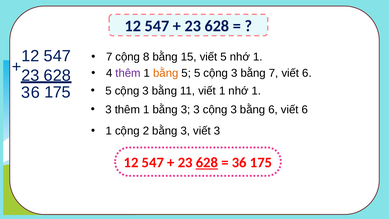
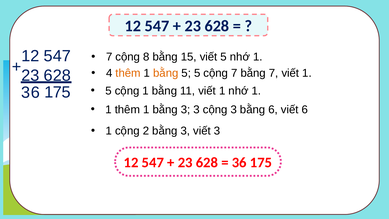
thêm at (128, 73) colour: purple -> orange
5 5 cộng 3: 3 -> 7
7 viết 6: 6 -> 1
3 at (146, 91): 3 -> 1
3 at (109, 110): 3 -> 1
628 at (207, 163) underline: present -> none
